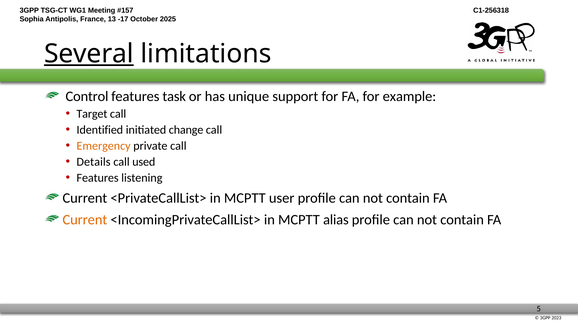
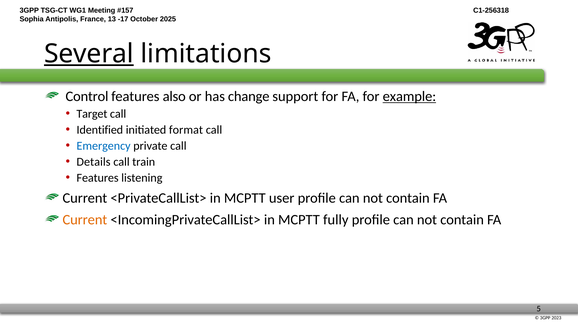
task: task -> also
unique: unique -> change
example underline: none -> present
change: change -> format
Emergency colour: orange -> blue
used: used -> train
alias: alias -> fully
